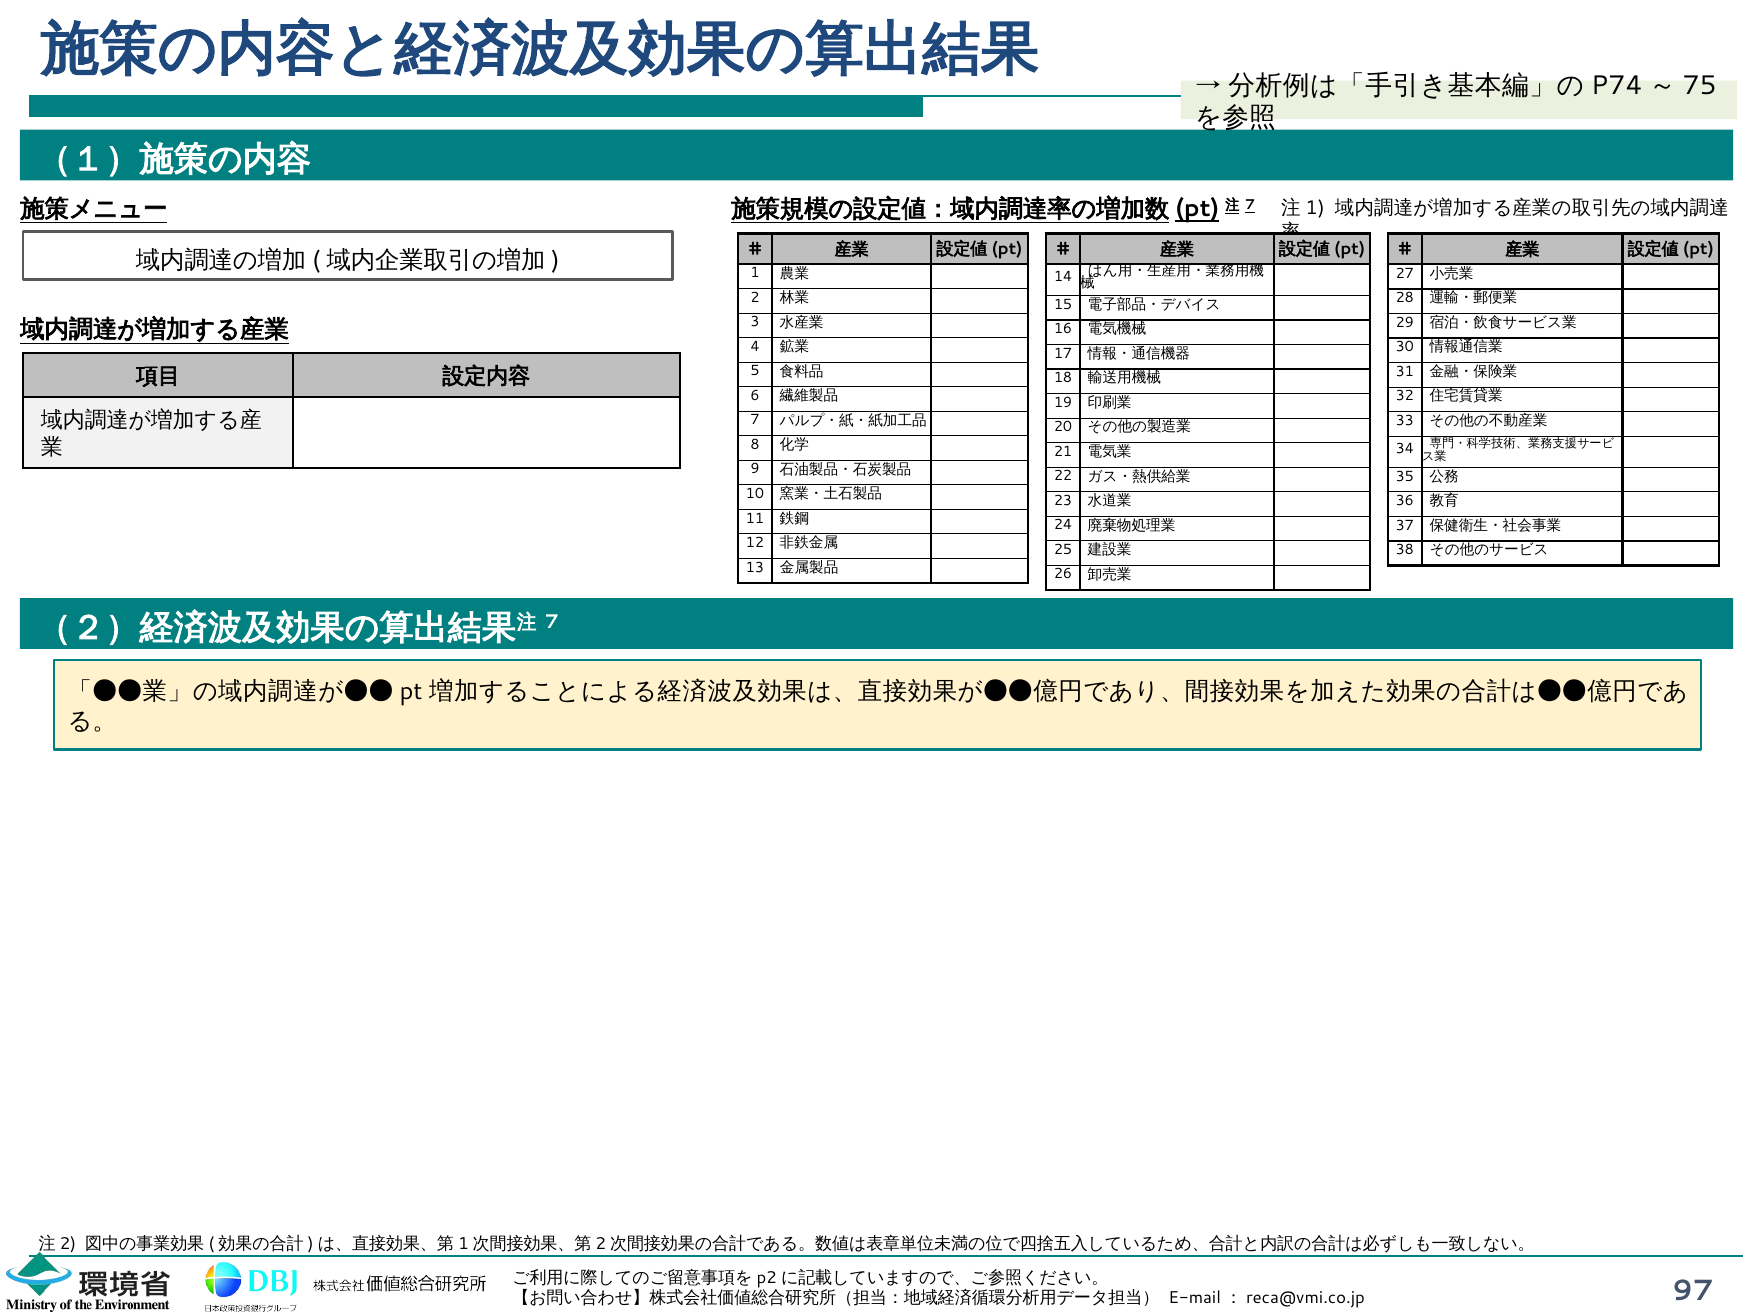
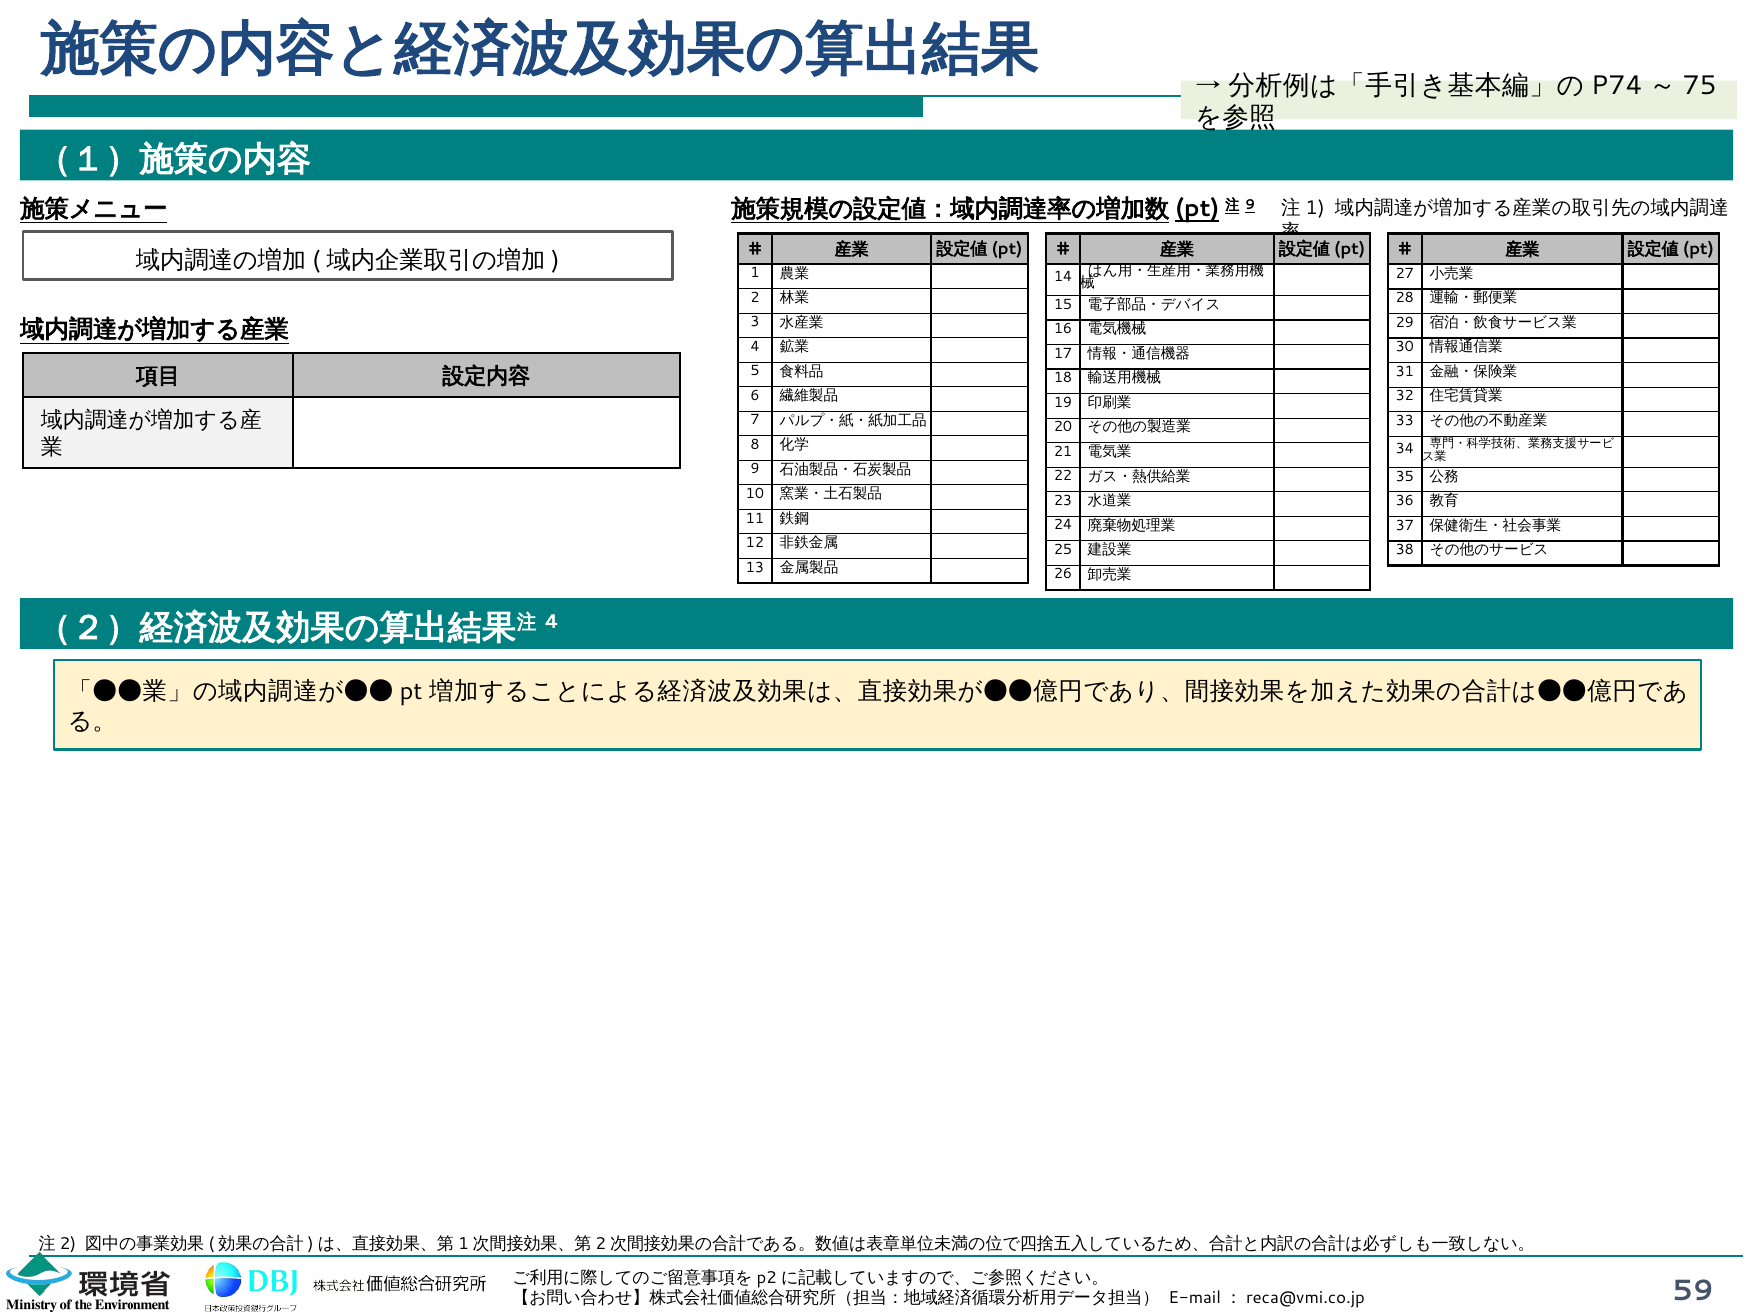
7 at (1250, 205): 7 -> 9
7 at (552, 622): 7 -> 4
97: 97 -> 59
